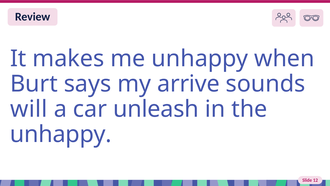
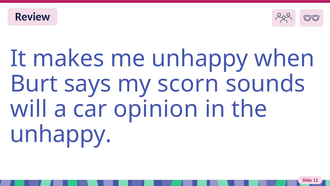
arrive: arrive -> scorn
unleash: unleash -> opinion
